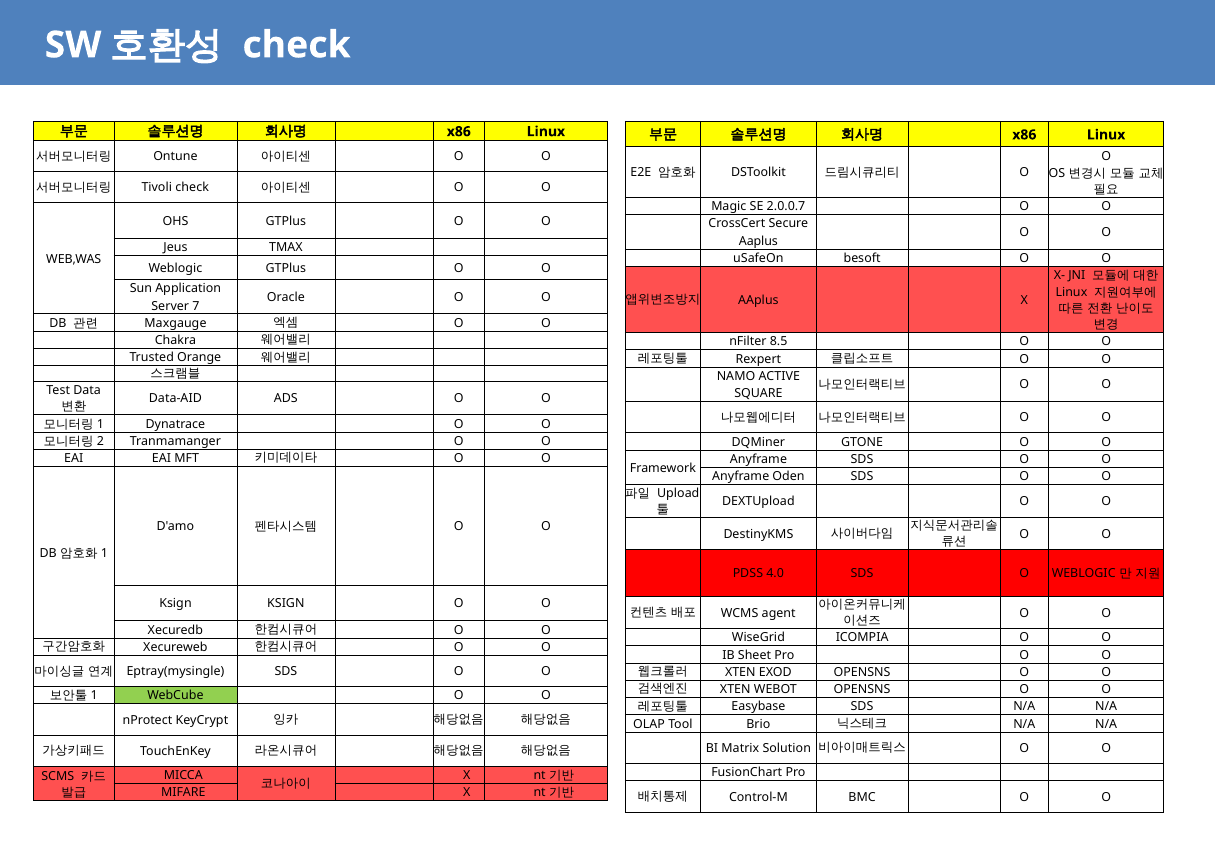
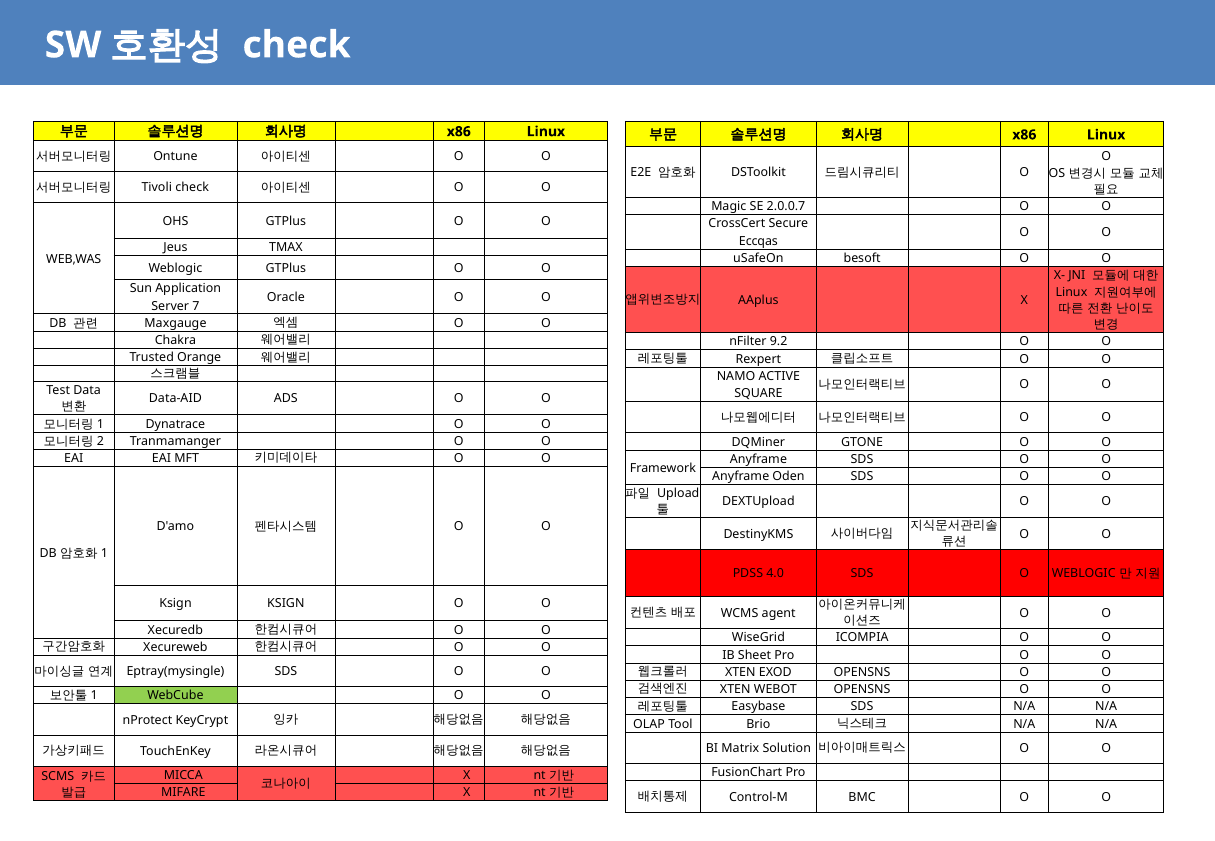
Aaplus at (758, 241): Aaplus -> Eccqas
8.5: 8.5 -> 9.2
